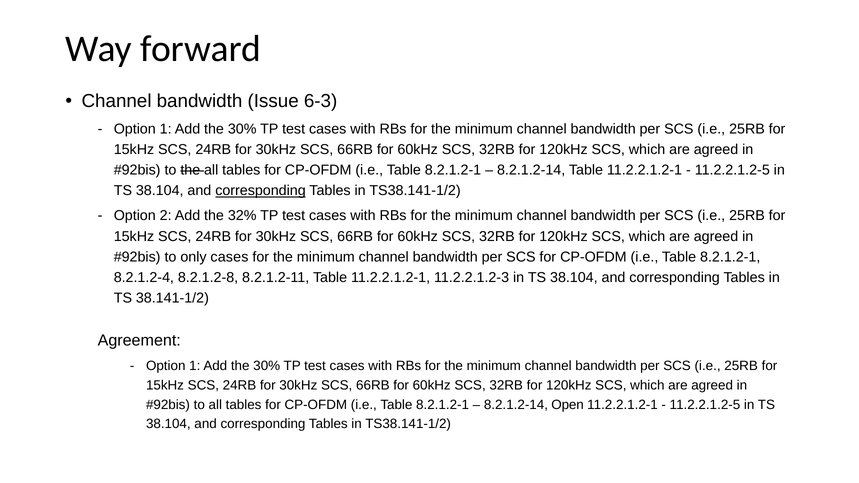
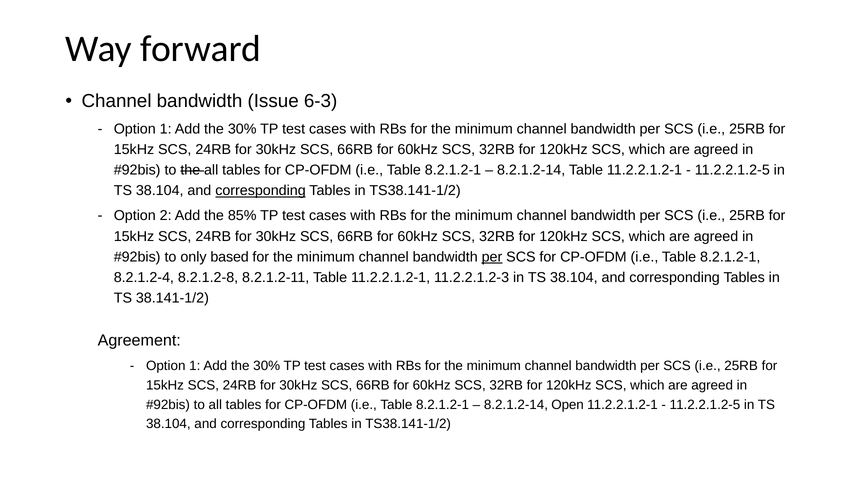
32%: 32% -> 85%
only cases: cases -> based
per at (492, 257) underline: none -> present
